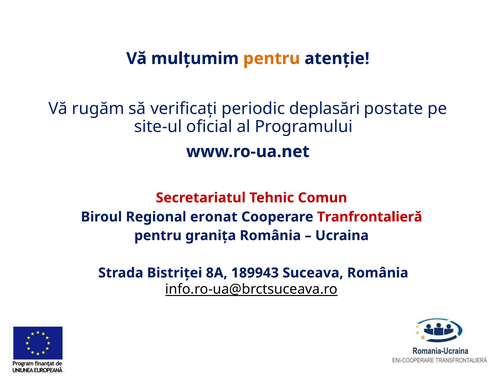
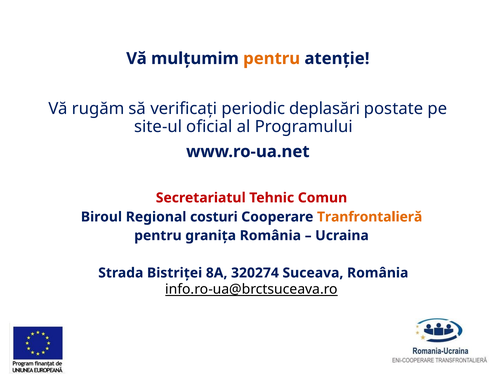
eronat: eronat -> costuri
Tranfrontalieră colour: red -> orange
189943: 189943 -> 320274
